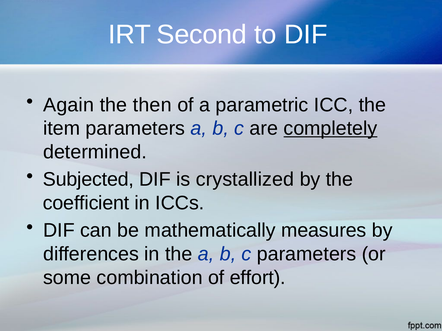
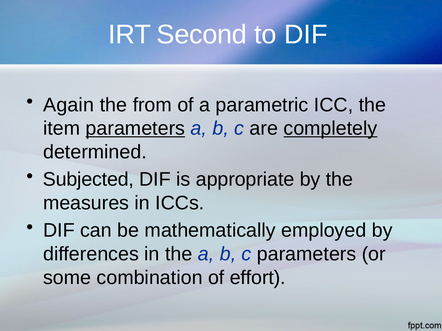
then: then -> from
parameters at (135, 129) underline: none -> present
crystallized: crystallized -> appropriate
coefficient: coefficient -> measures
measures: measures -> employed
